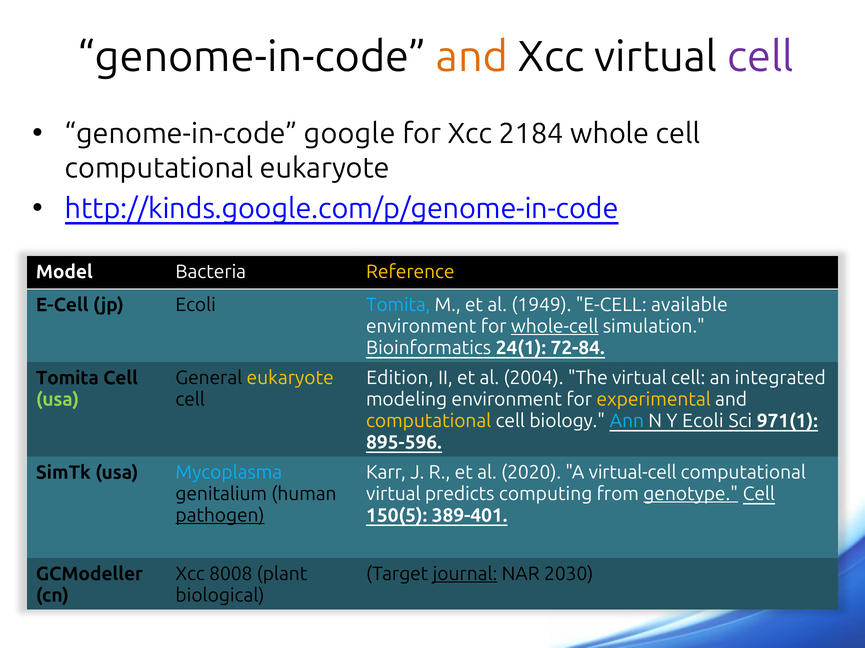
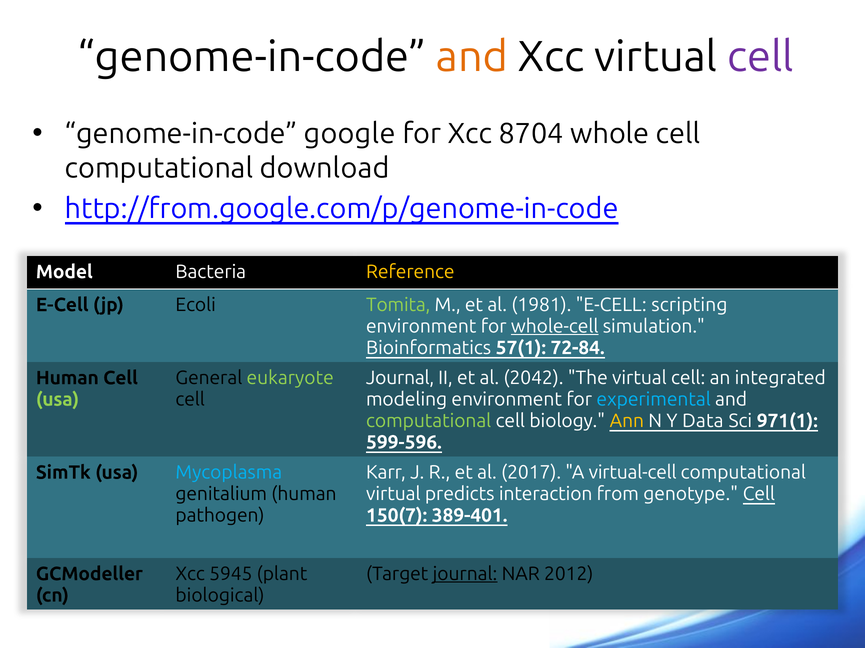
2184: 2184 -> 8704
computational eukaryote: eukaryote -> download
http://kinds.google.com/p/genome-in-code: http://kinds.google.com/p/genome-in-code -> http://from.google.com/p/genome-in-code
Tomita at (398, 305) colour: light blue -> light green
1949: 1949 -> 1981
available: available -> scripting
24(1: 24(1 -> 57(1
Tomita at (67, 378): Tomita -> Human
eukaryote at (290, 378) colour: yellow -> light green
Edition at (400, 378): Edition -> Journal
2004: 2004 -> 2042
experimental colour: yellow -> light blue
computational at (429, 421) colour: yellow -> light green
Ann colour: light blue -> yellow
Y Ecoli: Ecoli -> Data
895-596: 895-596 -> 599-596
2020: 2020 -> 2017
computing: computing -> interaction
genotype underline: present -> none
150(5: 150(5 -> 150(7
pathogen underline: present -> none
8008: 8008 -> 5945
2030: 2030 -> 2012
